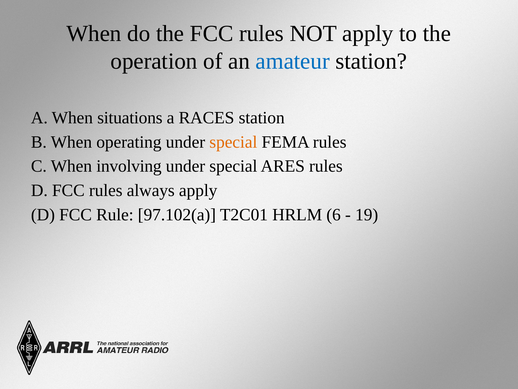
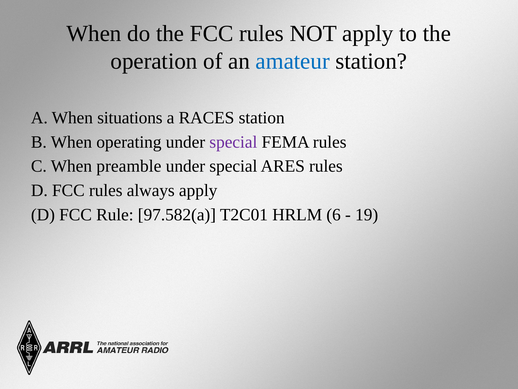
special at (233, 142) colour: orange -> purple
involving: involving -> preamble
97.102(a: 97.102(a -> 97.582(a
